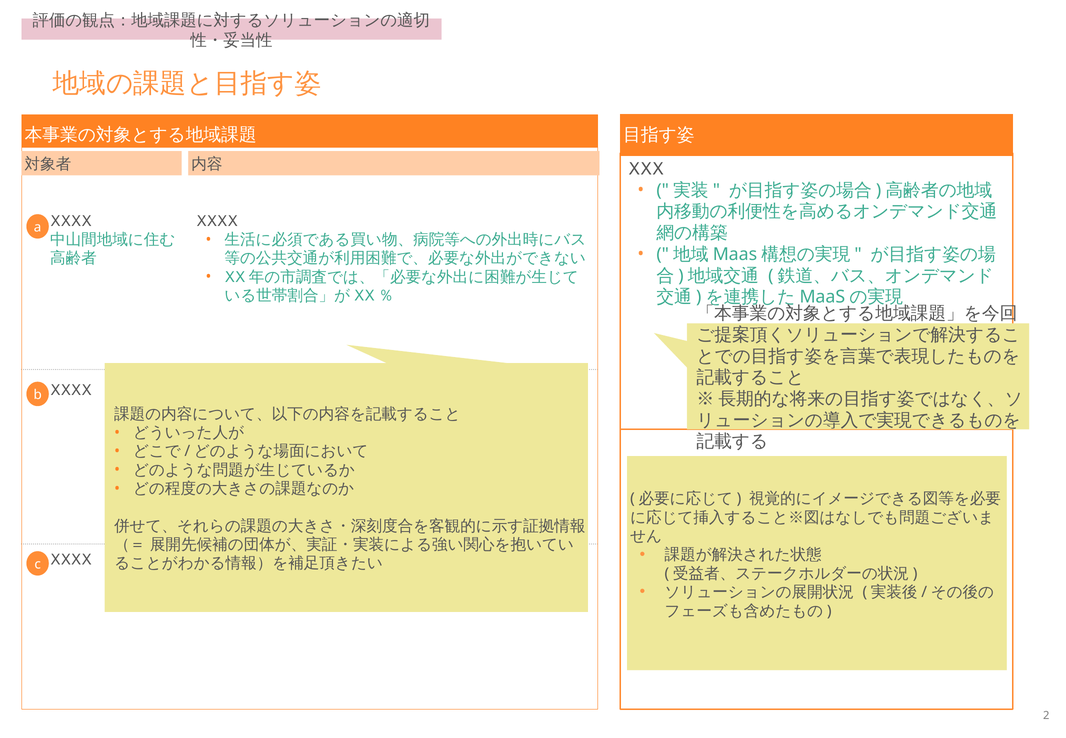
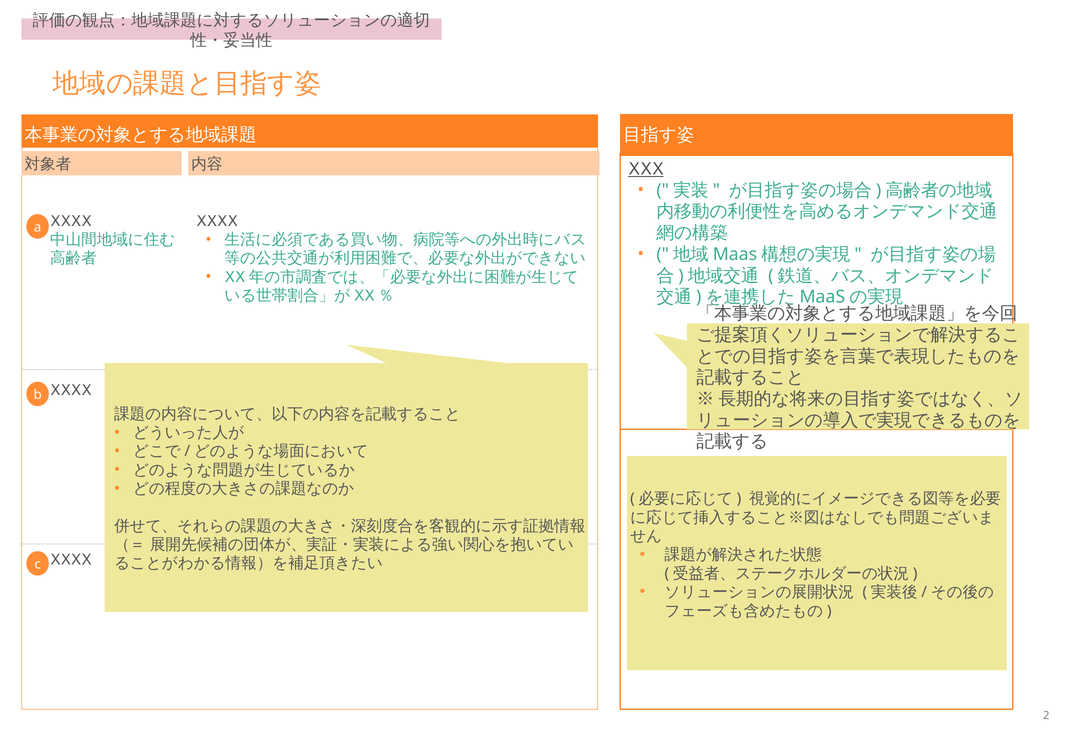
XXX underline: none -> present
